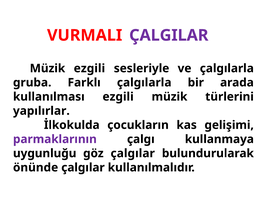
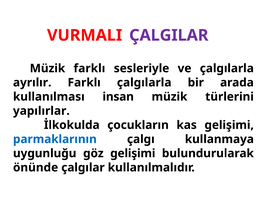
Müzik ezgili: ezgili -> farklı
gruba: gruba -> ayrılır
kullanılması ezgili: ezgili -> insan
parmaklarının colour: purple -> blue
göz çalgılar: çalgılar -> gelişimi
